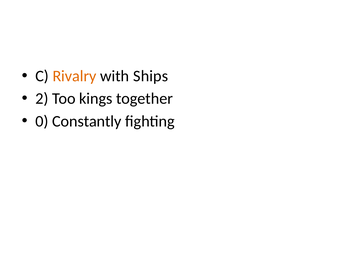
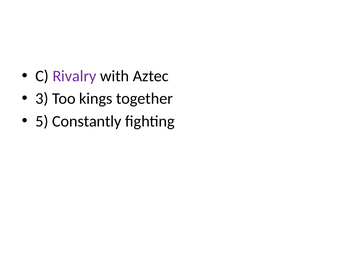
Rivalry colour: orange -> purple
Ships: Ships -> Aztec
2: 2 -> 3
0: 0 -> 5
